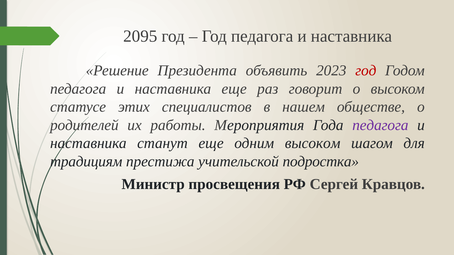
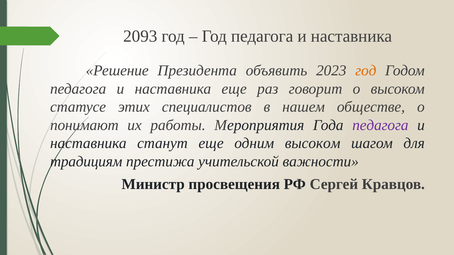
2095: 2095 -> 2093
год at (366, 71) colour: red -> orange
родителей: родителей -> понимают
подростка: подростка -> важности
